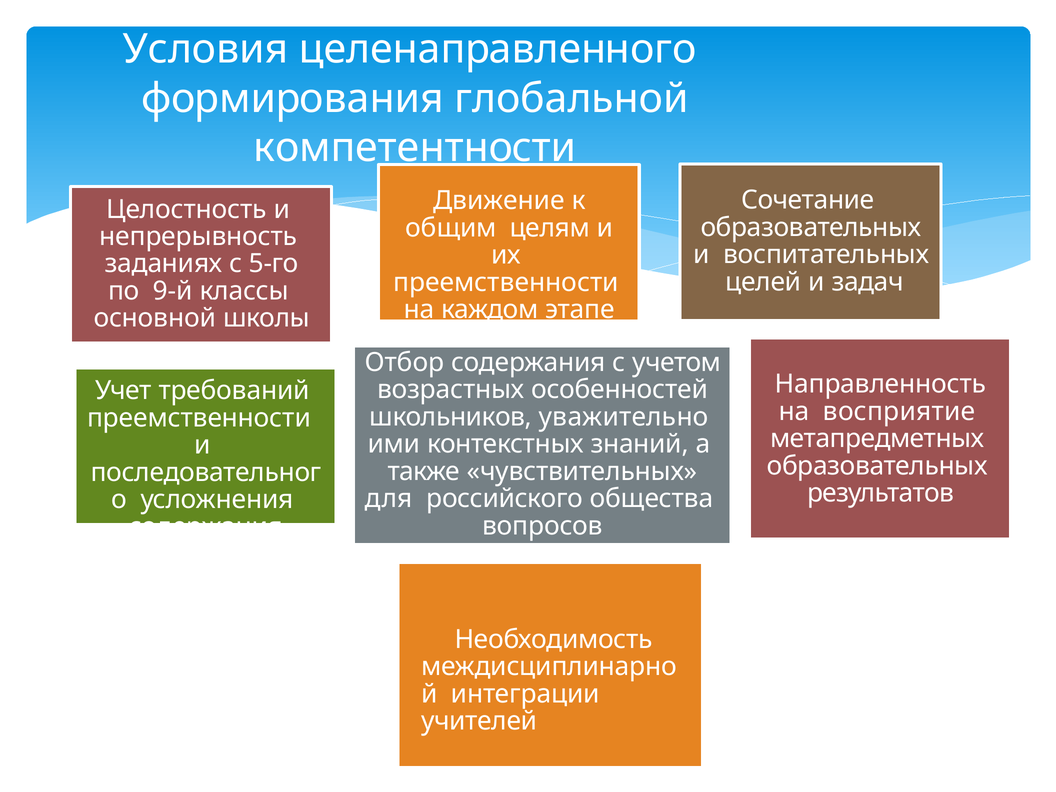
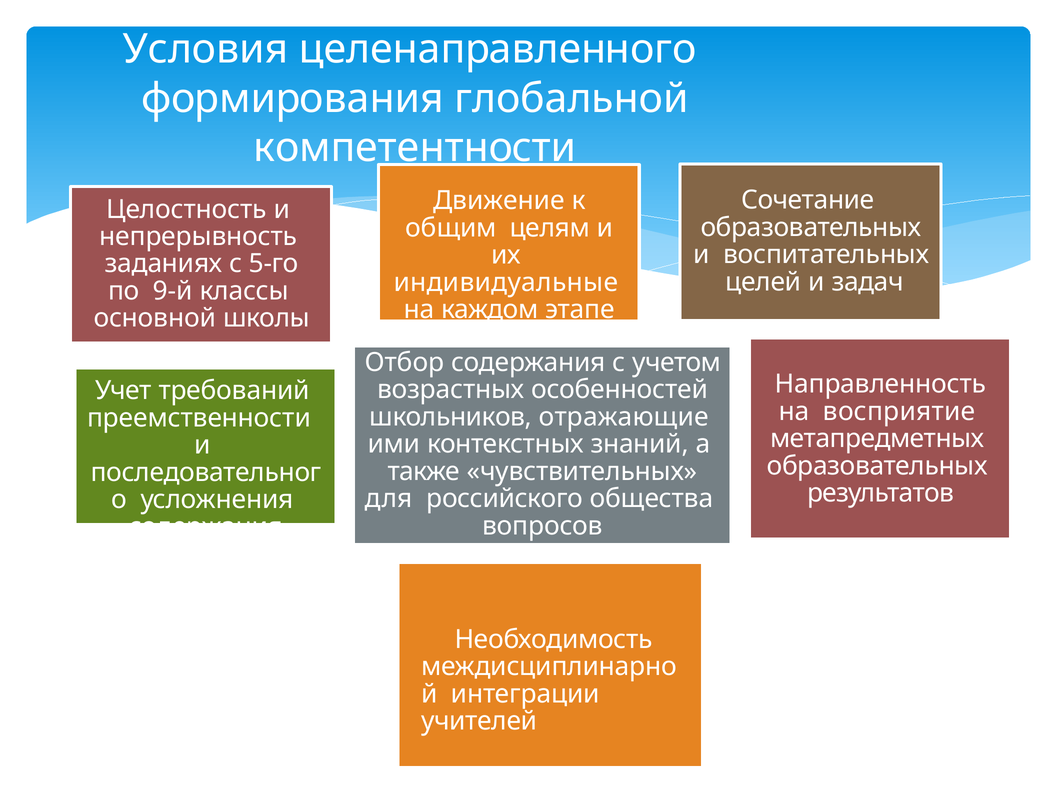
преемственности at (506, 282): преемственности -> индивидуальные
уважительно: уважительно -> отражающие
